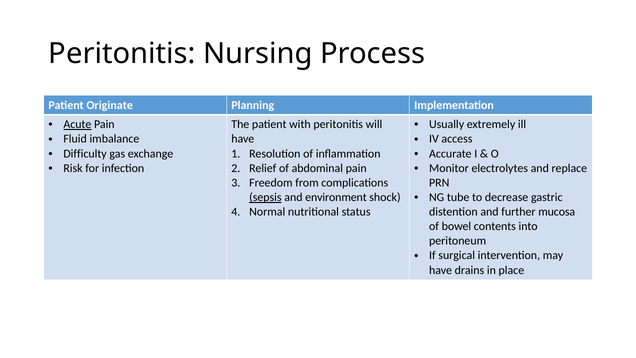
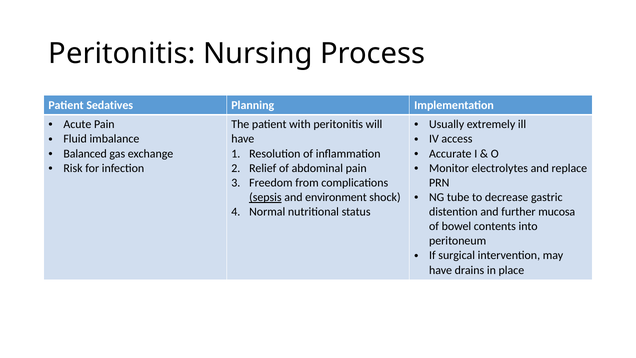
Originate: Originate -> Sedatives
Acute underline: present -> none
Difficulty: Difficulty -> Balanced
